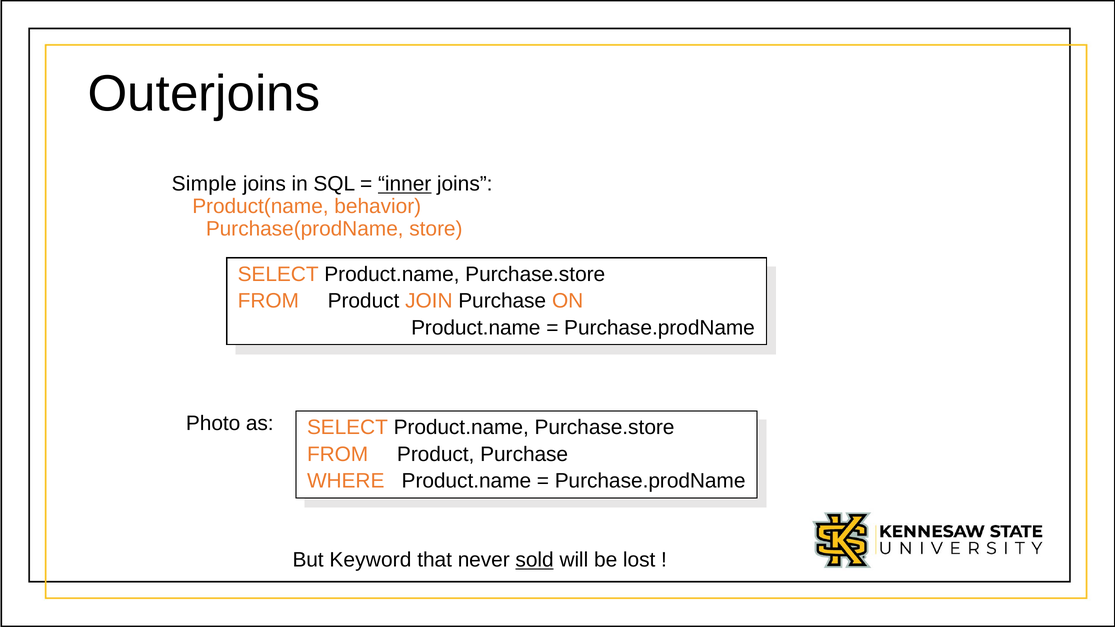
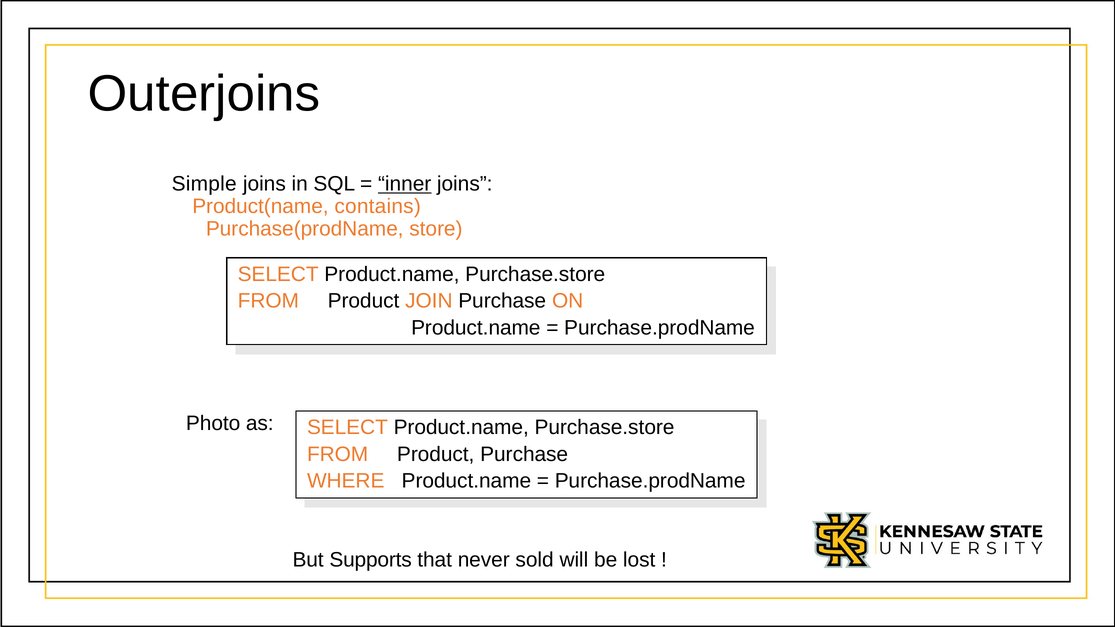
behavior: behavior -> contains
Keyword: Keyword -> Supports
sold underline: present -> none
